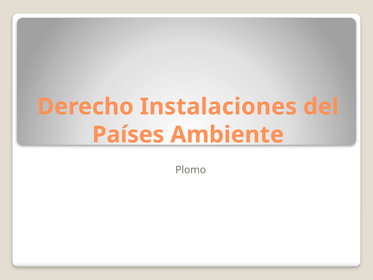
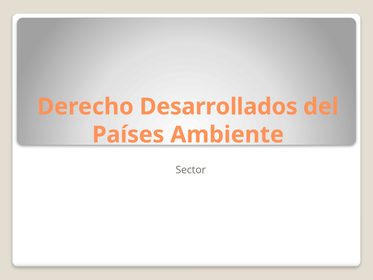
Instalaciones: Instalaciones -> Desarrollados
Plomo: Plomo -> Sector
